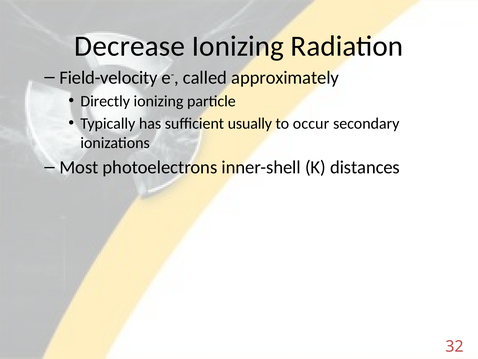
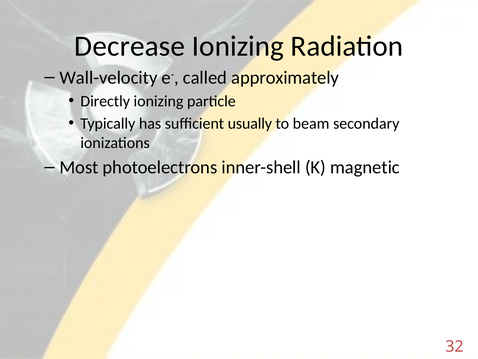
Field-velocity: Field-velocity -> Wall-velocity
occur: occur -> beam
distances: distances -> magnetic
